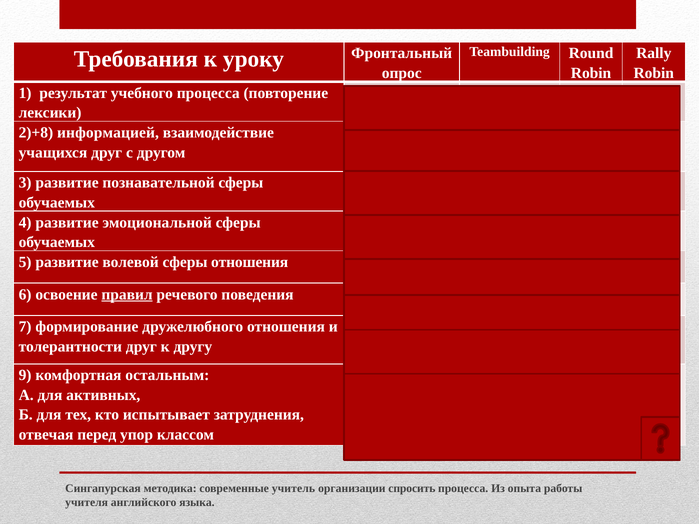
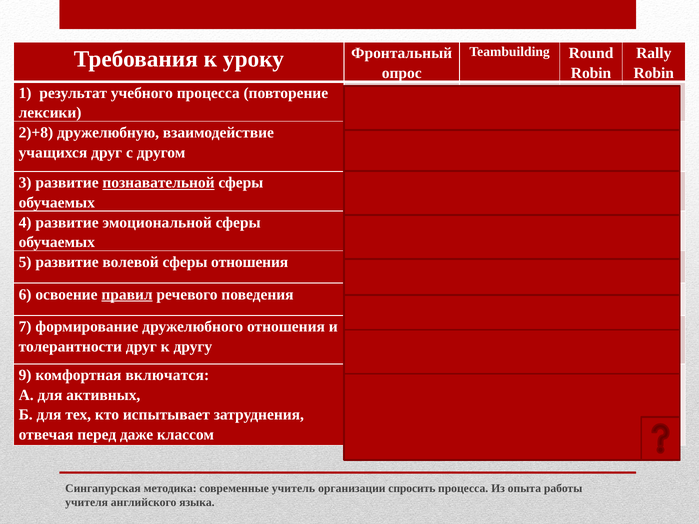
информацией: информацией -> дружелюбную
познавательной underline: none -> present
остальным: остальным -> включатся
упор: упор -> даже
